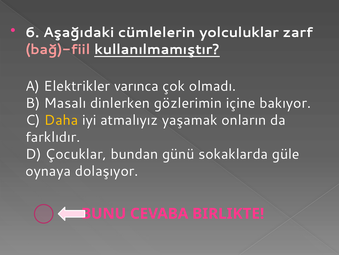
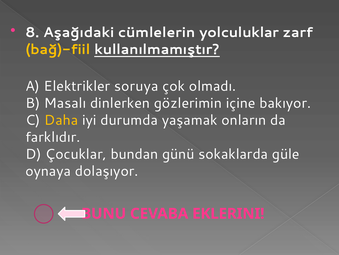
6: 6 -> 8
bağ)-fiil colour: pink -> yellow
varınca: varınca -> soruya
atmalıyız: atmalıyız -> durumda
BIRLIKTE: BIRLIKTE -> EKLERINI
